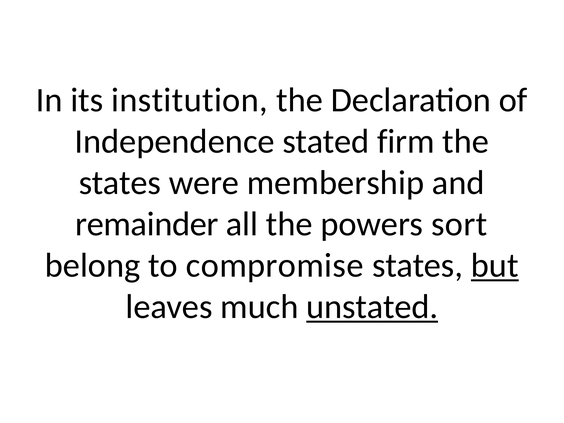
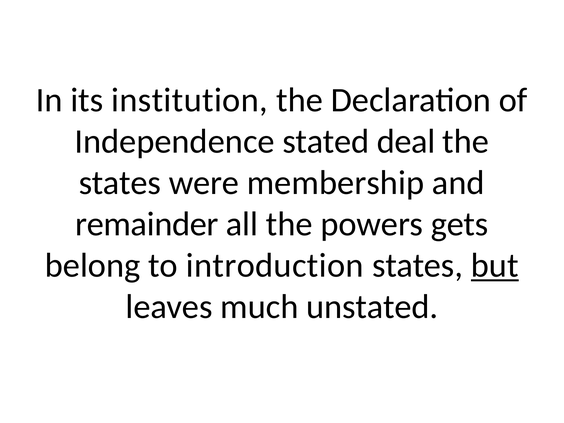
firm: firm -> deal
sort: sort -> gets
compromise: compromise -> introduction
unstated underline: present -> none
